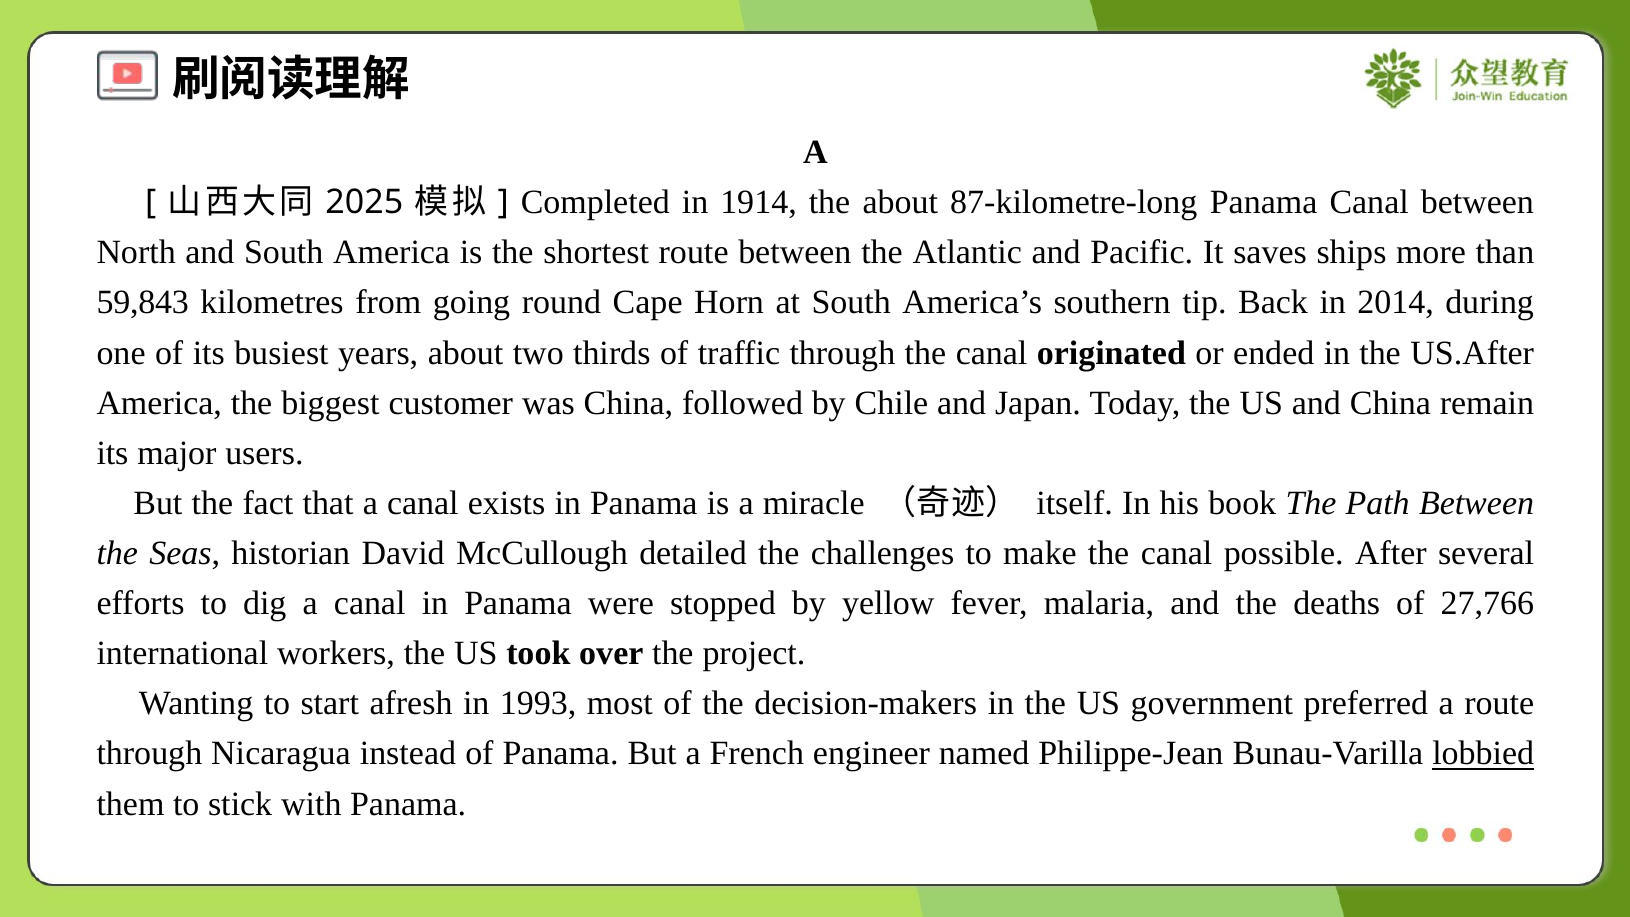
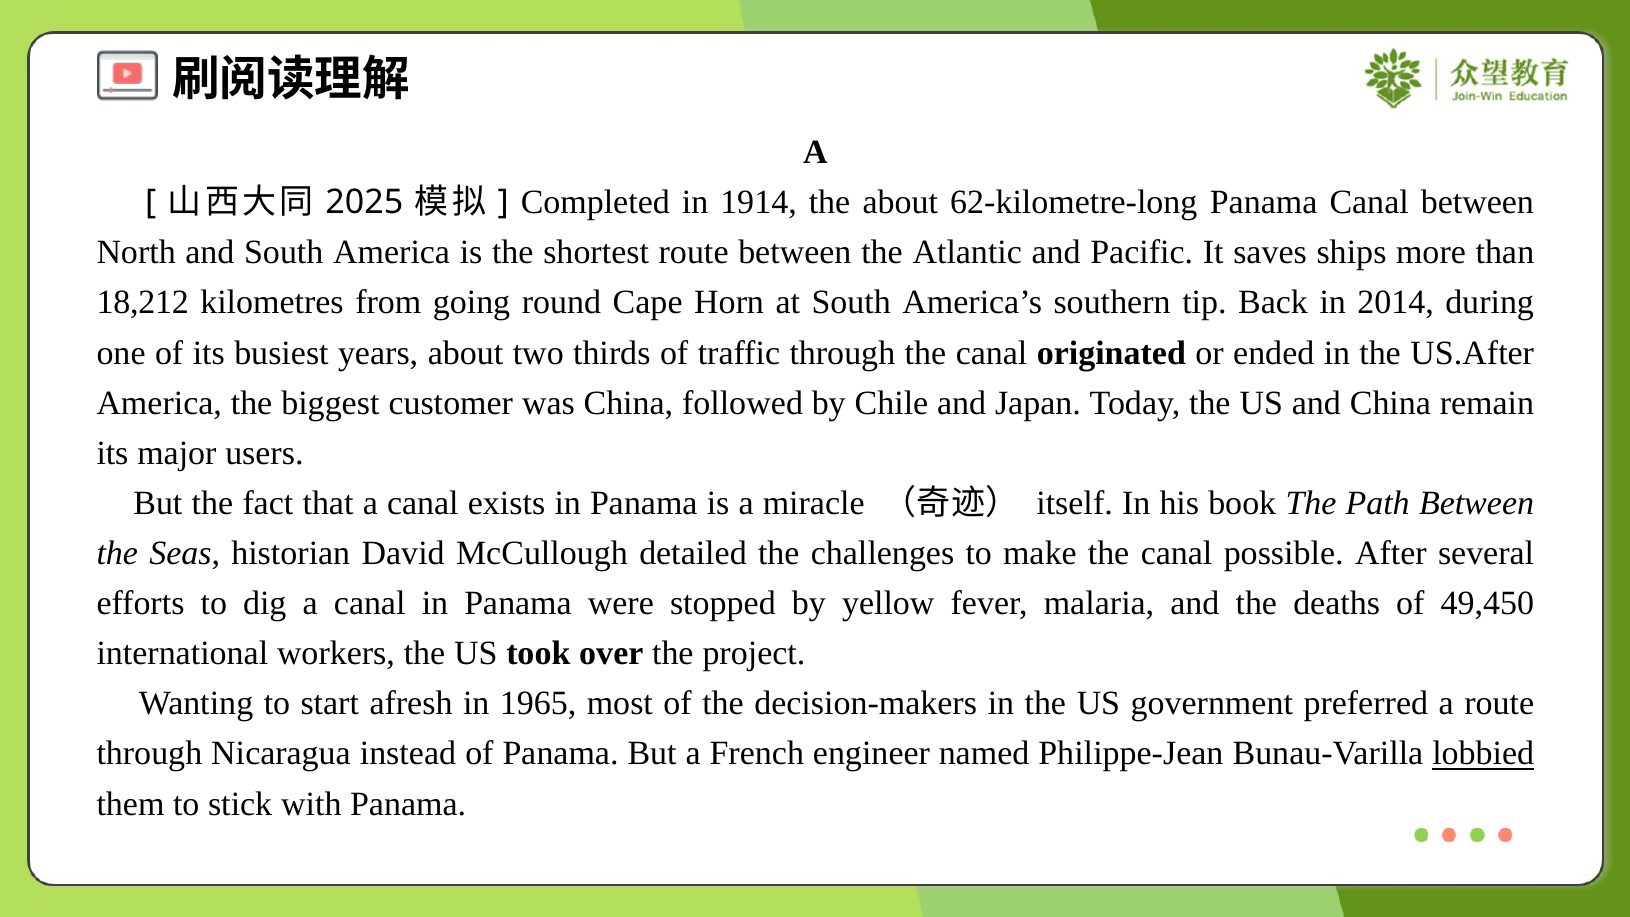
87-kilometre-long: 87-kilometre-long -> 62-kilometre-long
59,843: 59,843 -> 18,212
27,766: 27,766 -> 49,450
1993: 1993 -> 1965
